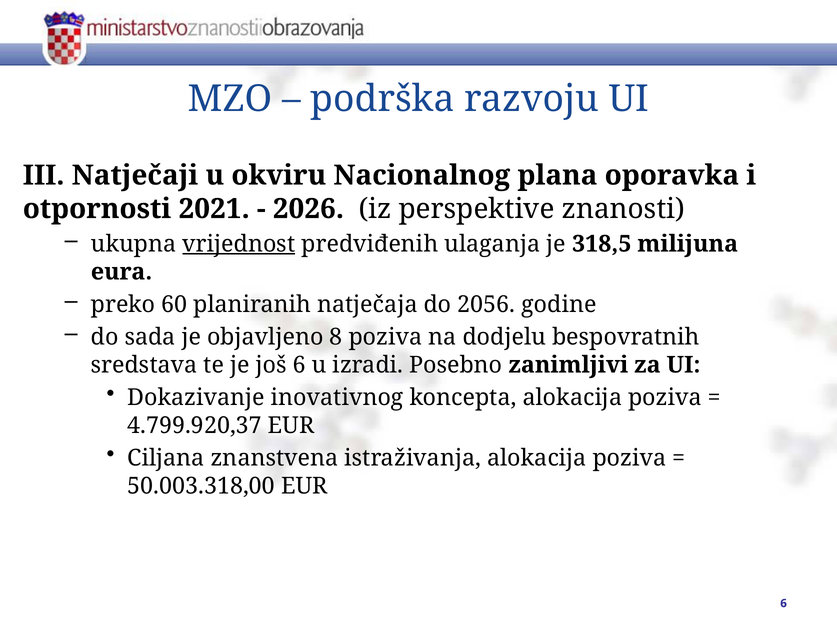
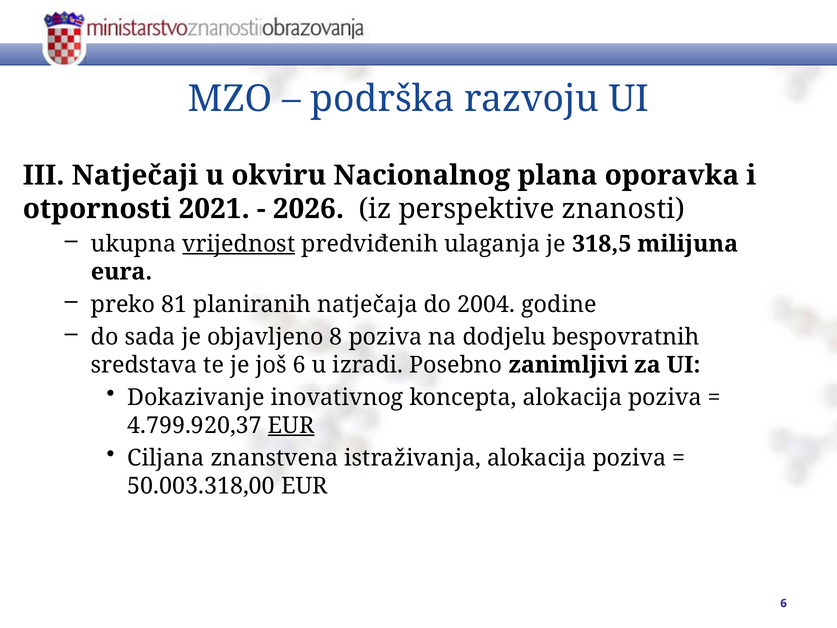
60: 60 -> 81
2056: 2056 -> 2004
EUR at (291, 425) underline: none -> present
